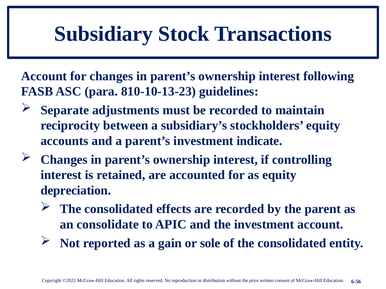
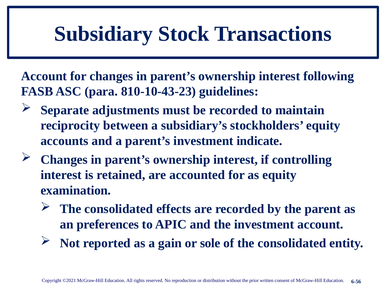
810-10-13-23: 810-10-13-23 -> 810-10-43-23
depreciation: depreciation -> examination
consolidate: consolidate -> preferences
